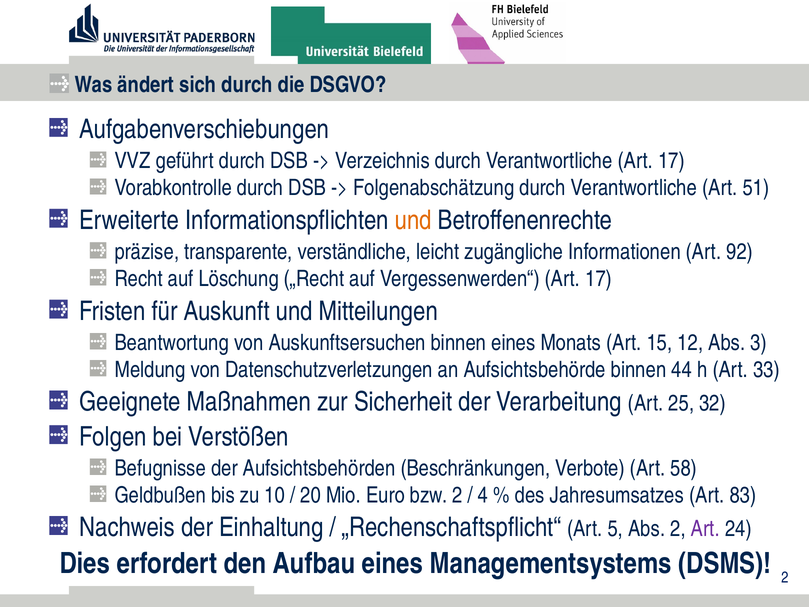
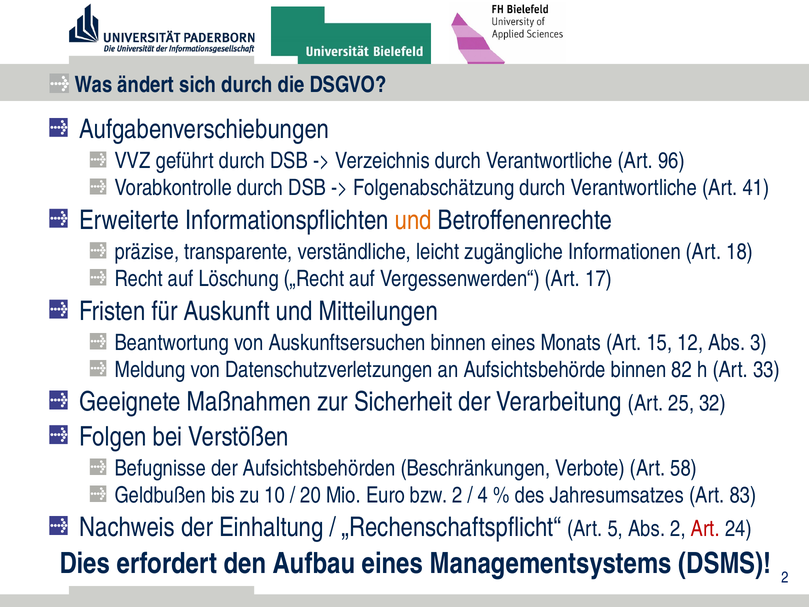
Verantwortliche Art 17: 17 -> 96
51: 51 -> 41
92: 92 -> 18
44: 44 -> 82
Art at (705, 529) colour: purple -> red
